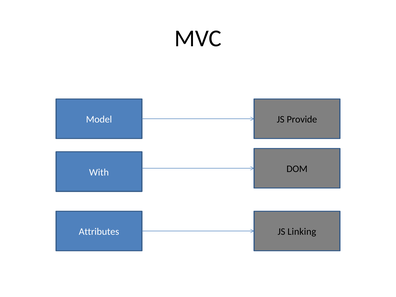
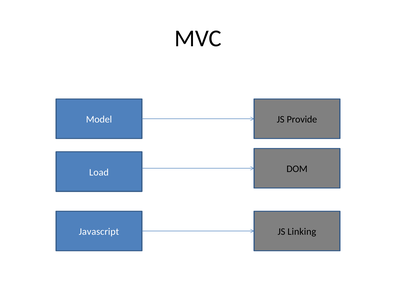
With: With -> Load
Attributes: Attributes -> Javascript
